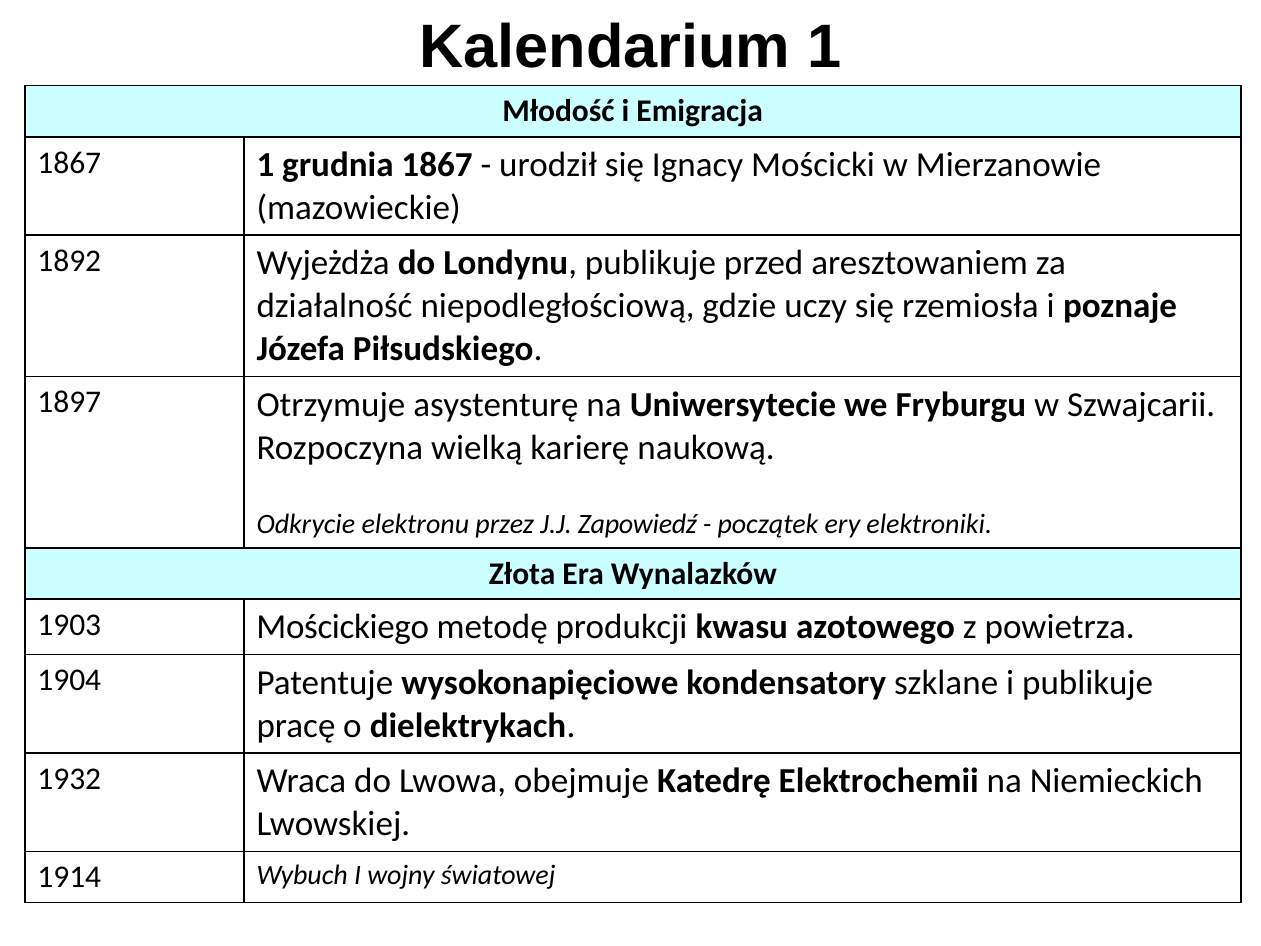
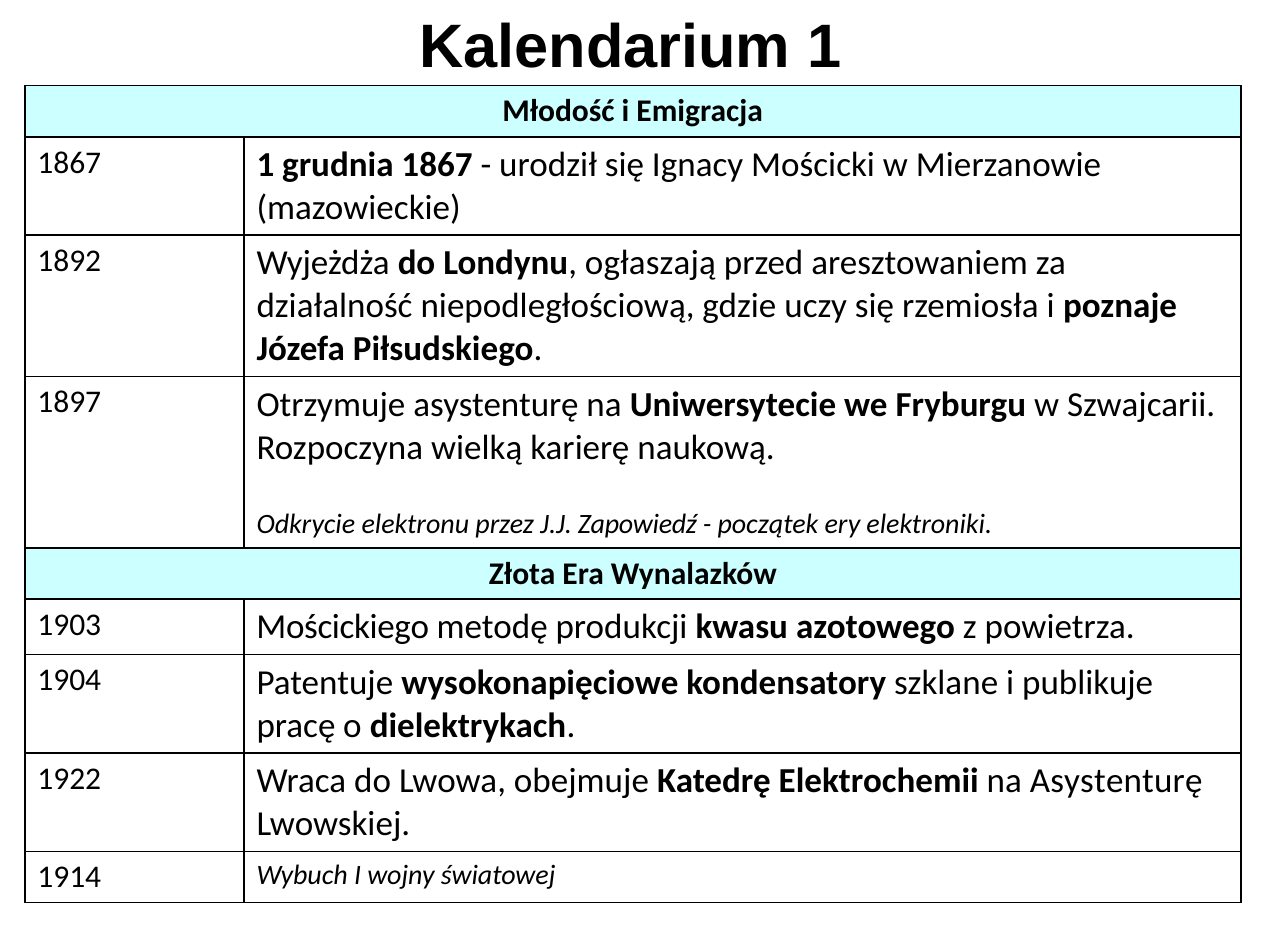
Londynu publikuje: publikuje -> ogłaszają
1932: 1932 -> 1922
na Niemieckich: Niemieckich -> Asystenturę
